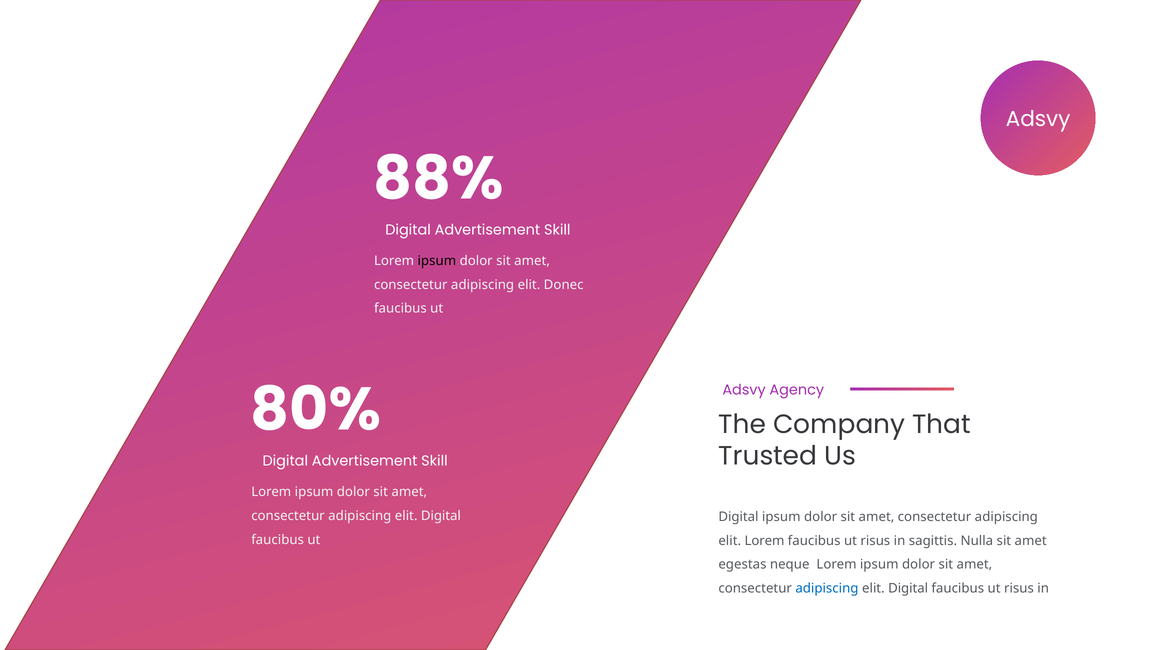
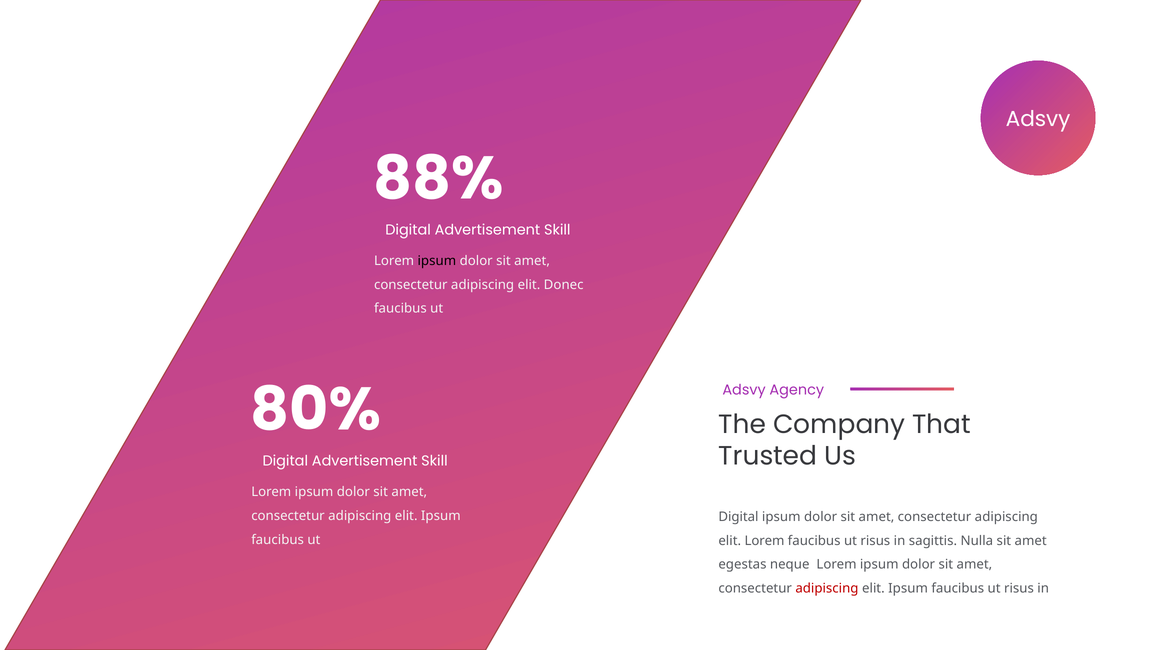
Digital at (441, 516): Digital -> Ipsum
adipiscing at (827, 589) colour: blue -> red
Digital at (908, 589): Digital -> Ipsum
